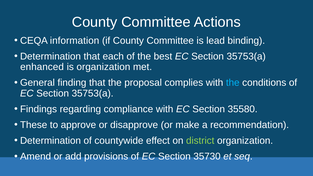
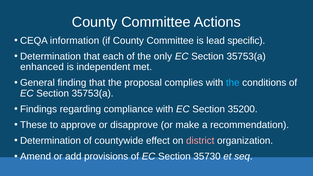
binding: binding -> specific
best: best -> only
is organization: organization -> independent
35580: 35580 -> 35200
district colour: light green -> pink
